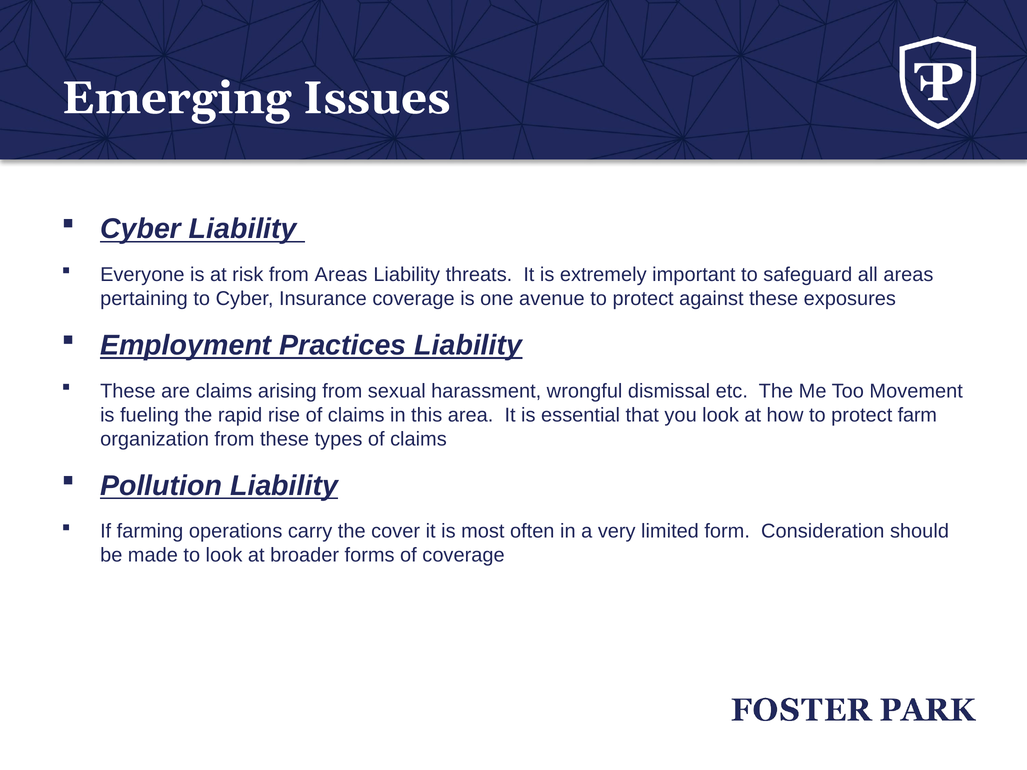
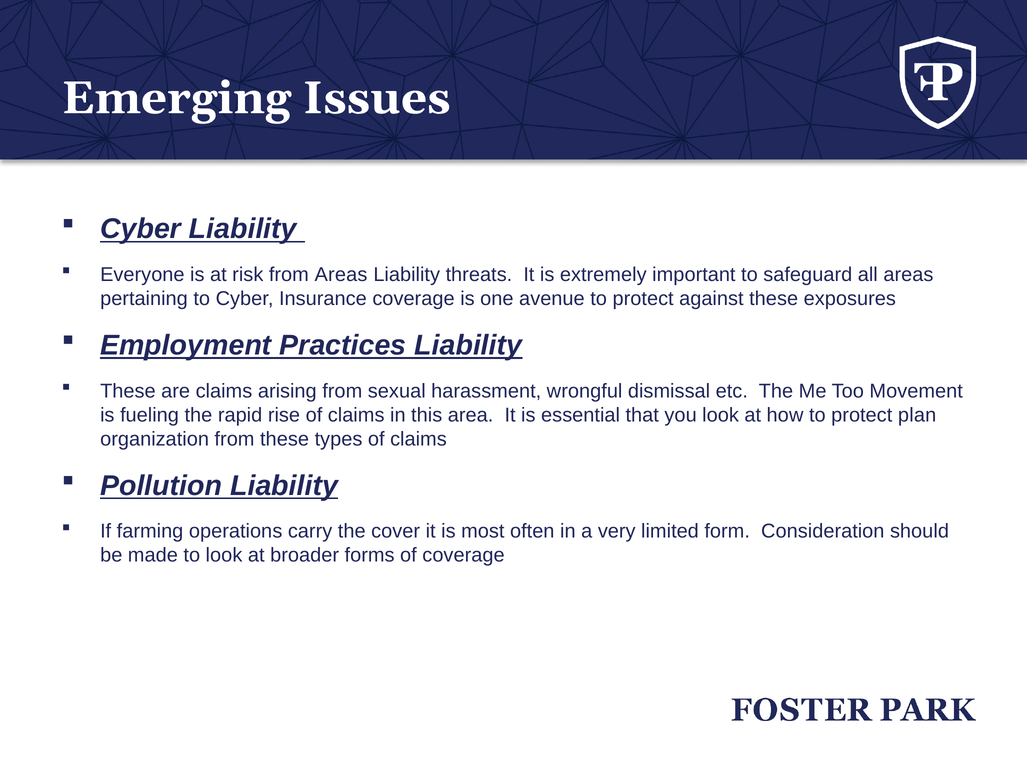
farm: farm -> plan
